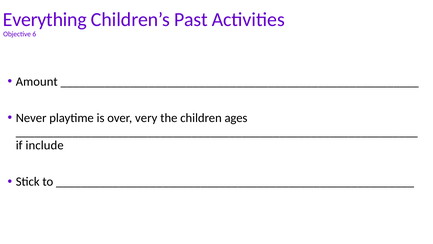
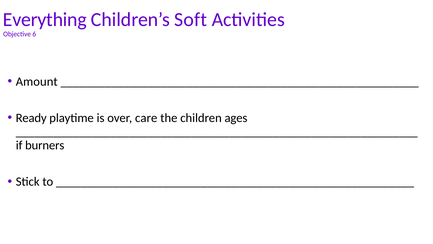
Past: Past -> Soft
Never: Never -> Ready
very: very -> care
include: include -> burners
